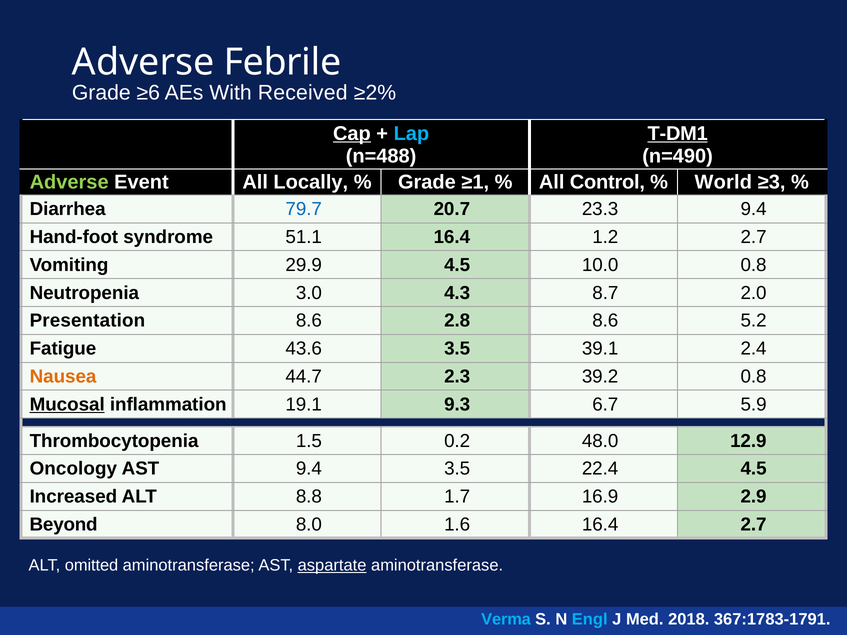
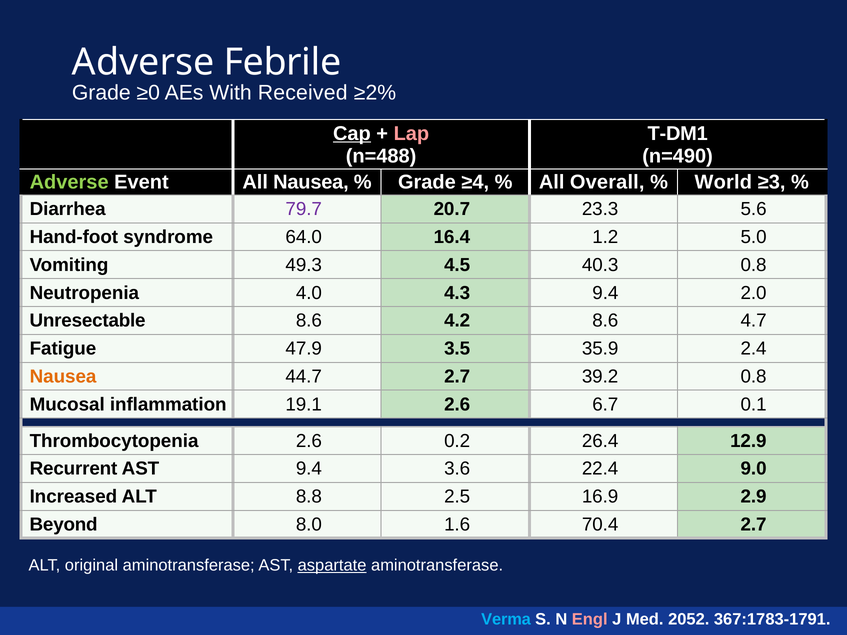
≥6: ≥6 -> ≥0
Lap colour: light blue -> pink
T-DM1 underline: present -> none
All Locally: Locally -> Nausea
≥1: ≥1 -> ≥4
Control: Control -> Overall
79.7 colour: blue -> purple
23.3 9.4: 9.4 -> 5.6
51.1: 51.1 -> 64.0
1.2 2.7: 2.7 -> 5.0
29.9: 29.9 -> 49.3
10.0: 10.0 -> 40.3
3.0: 3.0 -> 4.0
4.3 8.7: 8.7 -> 9.4
Presentation: Presentation -> Unresectable
2.8: 2.8 -> 4.2
5.2: 5.2 -> 4.7
43.6: 43.6 -> 47.9
39.1: 39.1 -> 35.9
44.7 2.3: 2.3 -> 2.7
Mucosal underline: present -> none
19.1 9.3: 9.3 -> 2.6
5.9: 5.9 -> 0.1
Thrombocytopenia 1.5: 1.5 -> 2.6
48.0: 48.0 -> 26.4
Oncology: Oncology -> Recurrent
9.4 3.5: 3.5 -> 3.6
22.4 4.5: 4.5 -> 9.0
1.7: 1.7 -> 2.5
1.6 16.4: 16.4 -> 70.4
omitted: omitted -> original
Engl colour: light blue -> pink
2018: 2018 -> 2052
